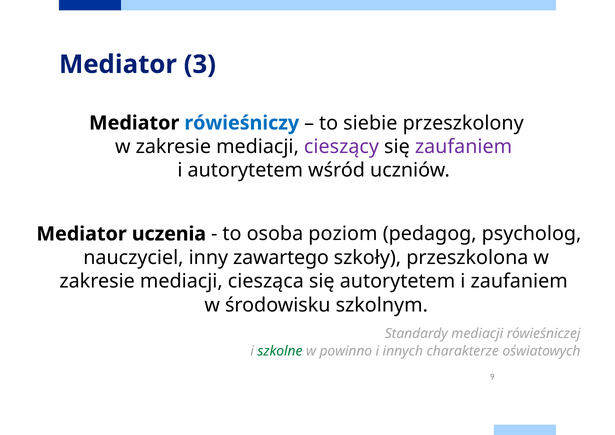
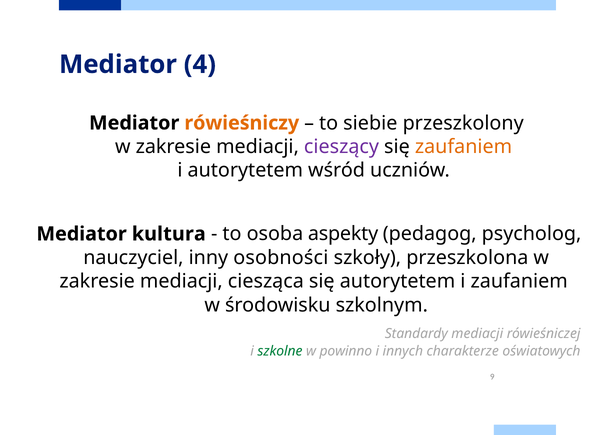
3: 3 -> 4
rówieśniczy colour: blue -> orange
zaufaniem at (464, 147) colour: purple -> orange
uczenia: uczenia -> kultura
poziom: poziom -> aspekty
zawartego: zawartego -> osobności
